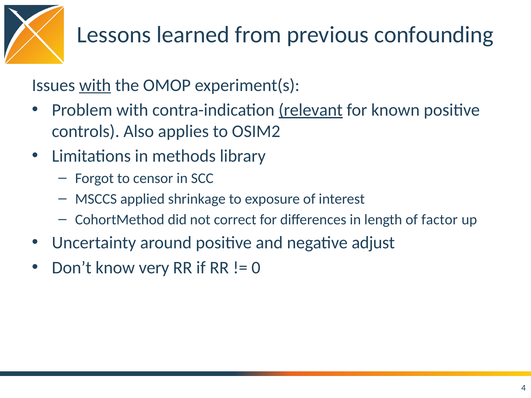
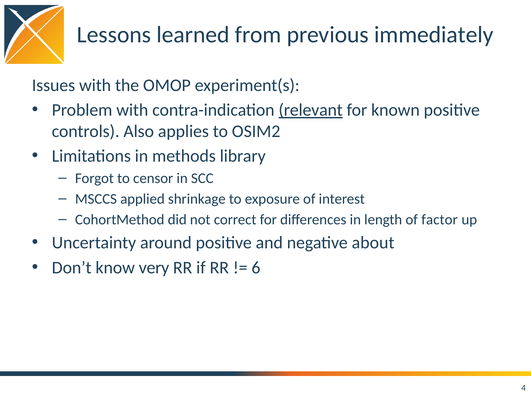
confounding: confounding -> immediately
with at (95, 85) underline: present -> none
adjust: adjust -> about
0: 0 -> 6
